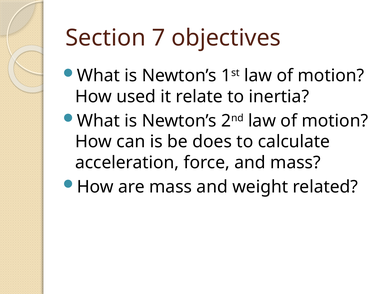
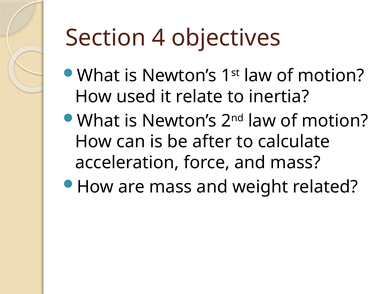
7: 7 -> 4
does: does -> after
